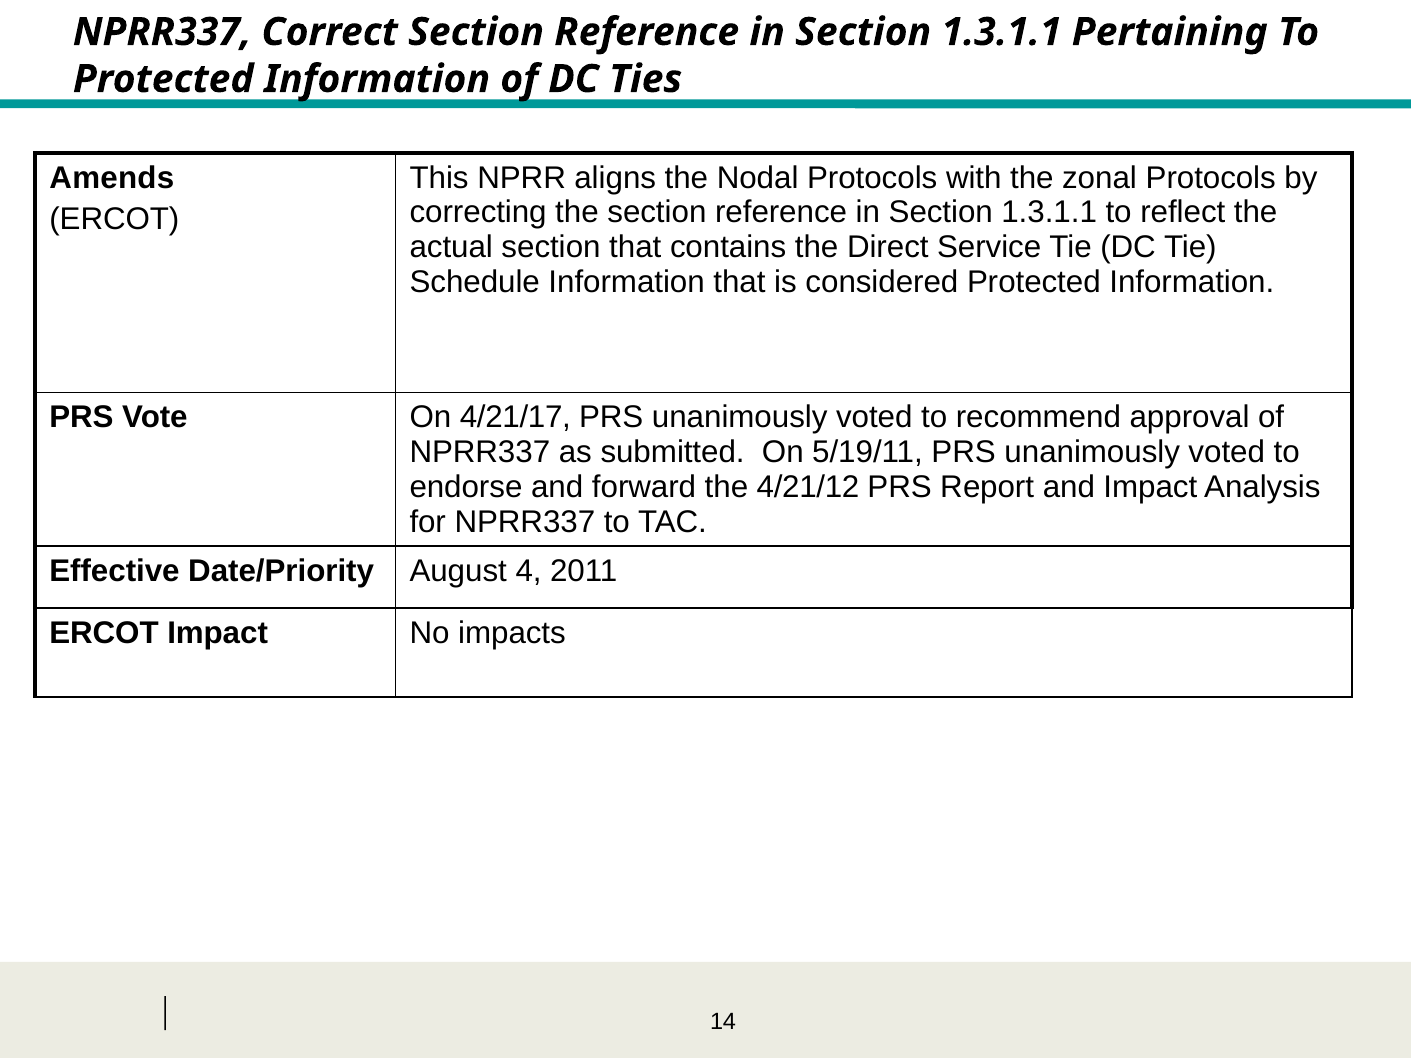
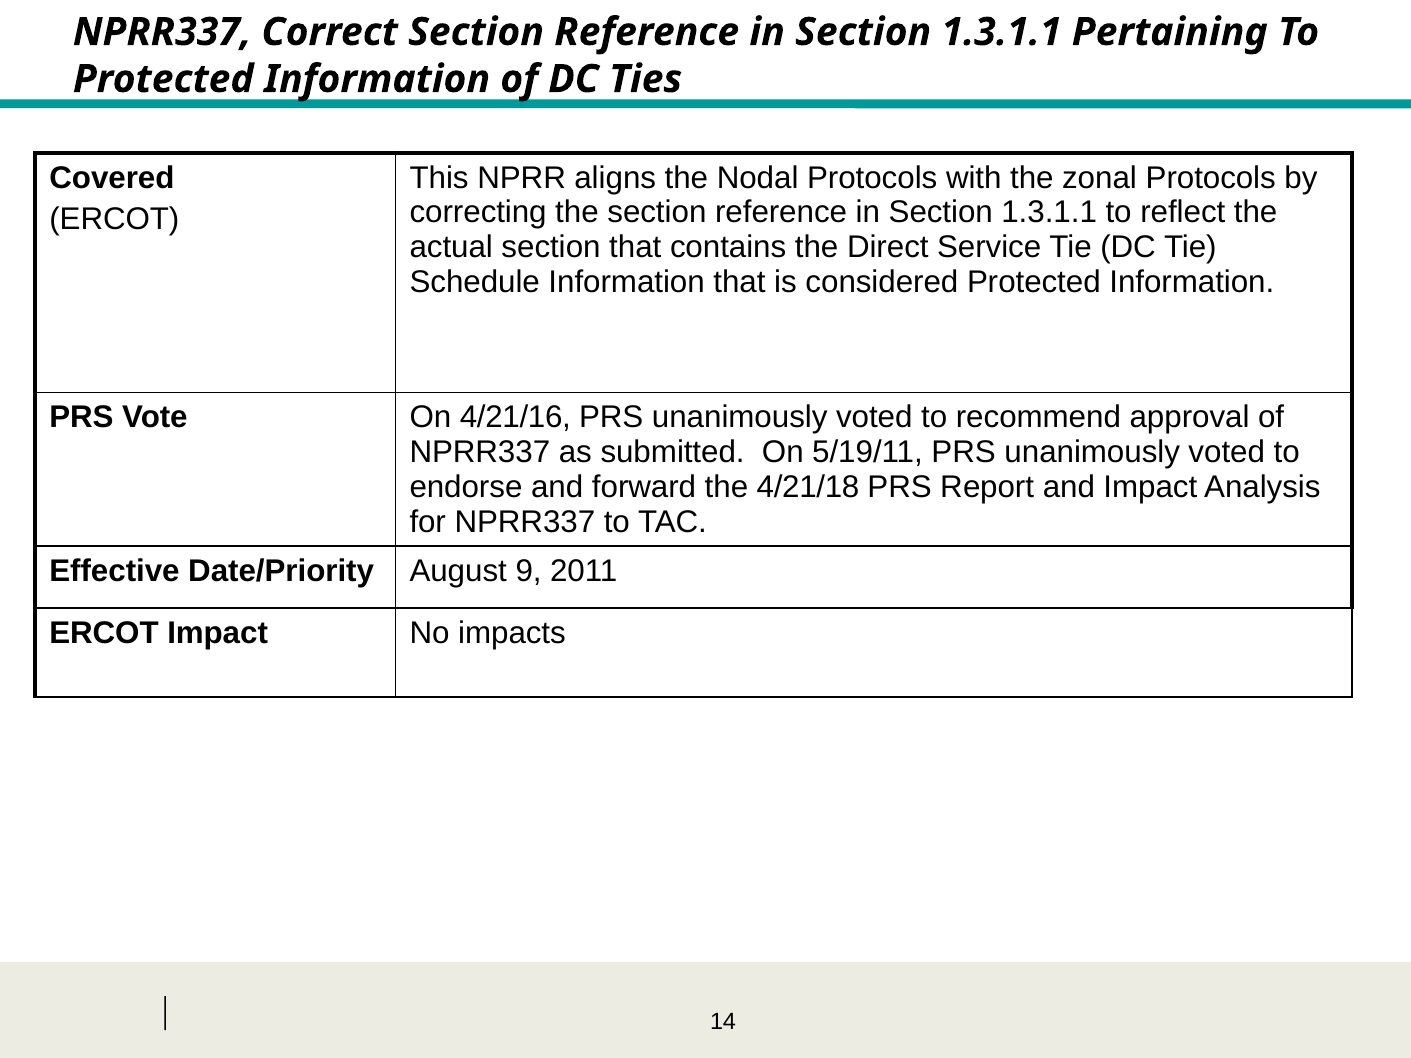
Amends: Amends -> Covered
4/21/17: 4/21/17 -> 4/21/16
4/21/12: 4/21/12 -> 4/21/18
4: 4 -> 9
